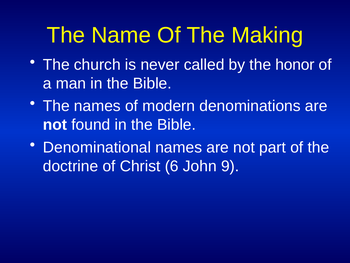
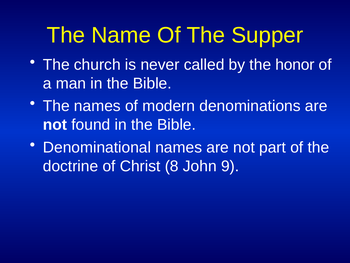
Making: Making -> Supper
6: 6 -> 8
